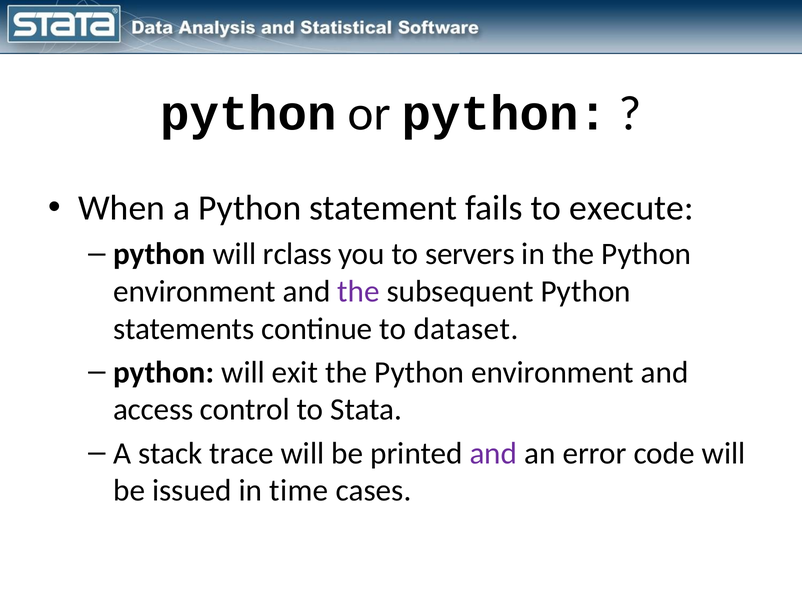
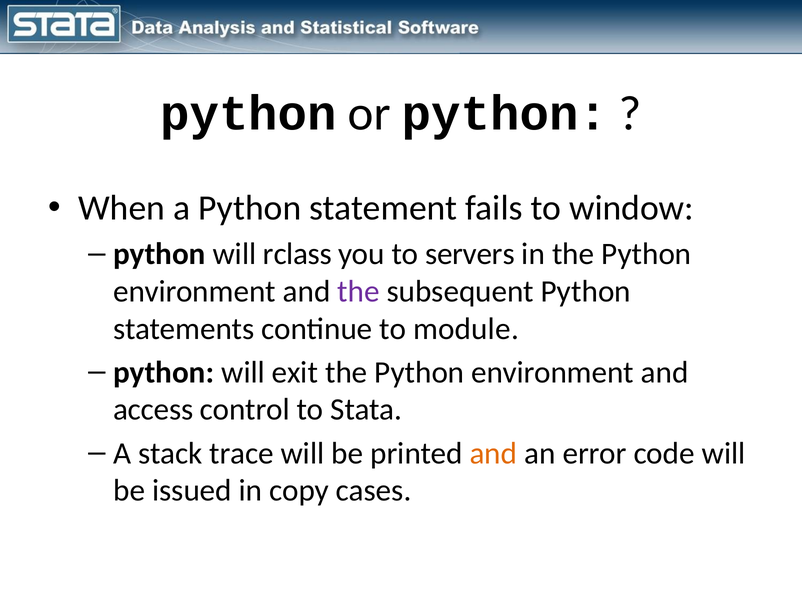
execute: execute -> window
dataset: dataset -> module
and at (493, 454) colour: purple -> orange
time: time -> copy
